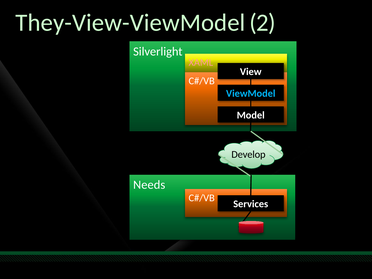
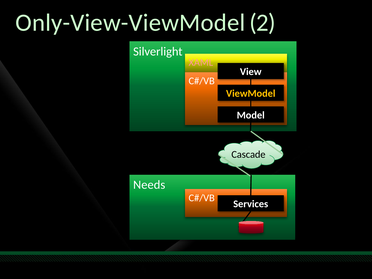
They-View-ViewModel: They-View-ViewModel -> Only-View-ViewModel
ViewModel colour: light blue -> yellow
Develop: Develop -> Cascade
